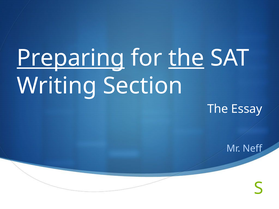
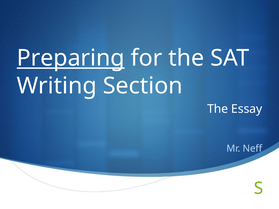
the at (186, 58) underline: present -> none
